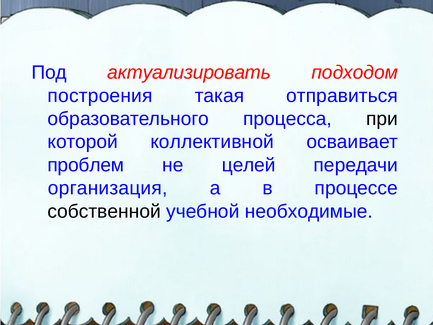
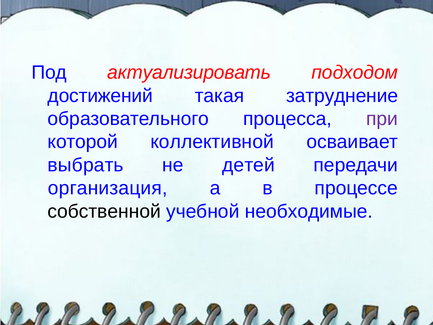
построения: построения -> достижений
отправиться: отправиться -> затруднение
при colour: black -> purple
проблем: проблем -> выбрать
целей: целей -> детей
